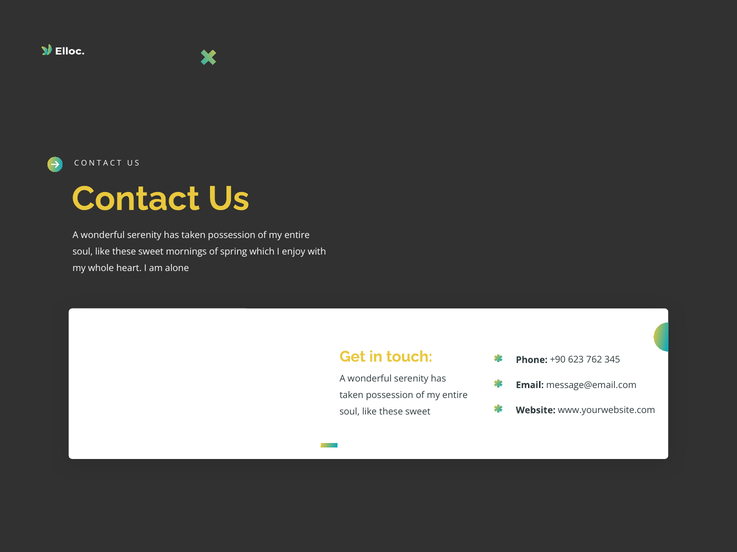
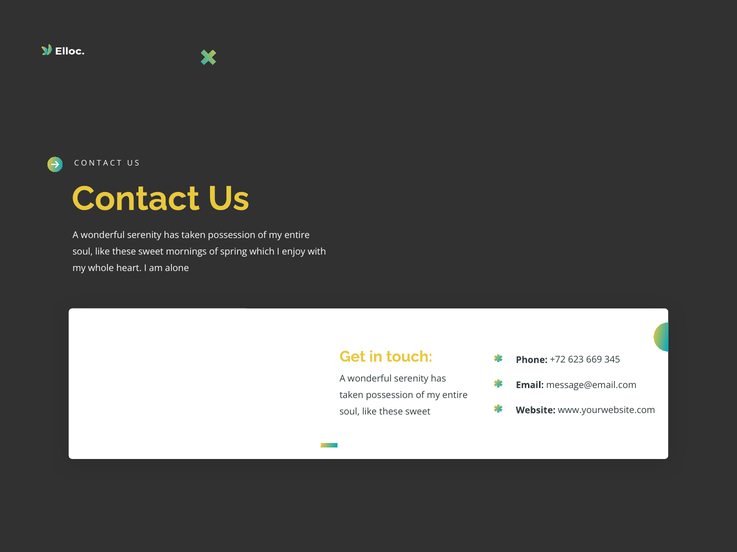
+90: +90 -> +72
762: 762 -> 669
